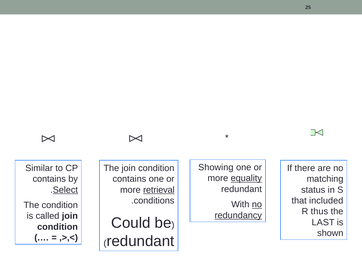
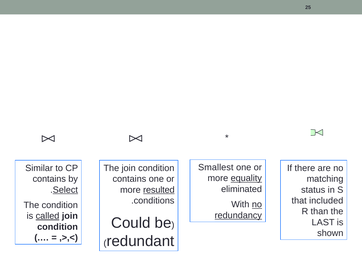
Showing: Showing -> Smallest
redundant at (242, 189): redundant -> eliminated
retrieval: retrieval -> resulted
thus: thus -> than
called underline: none -> present
